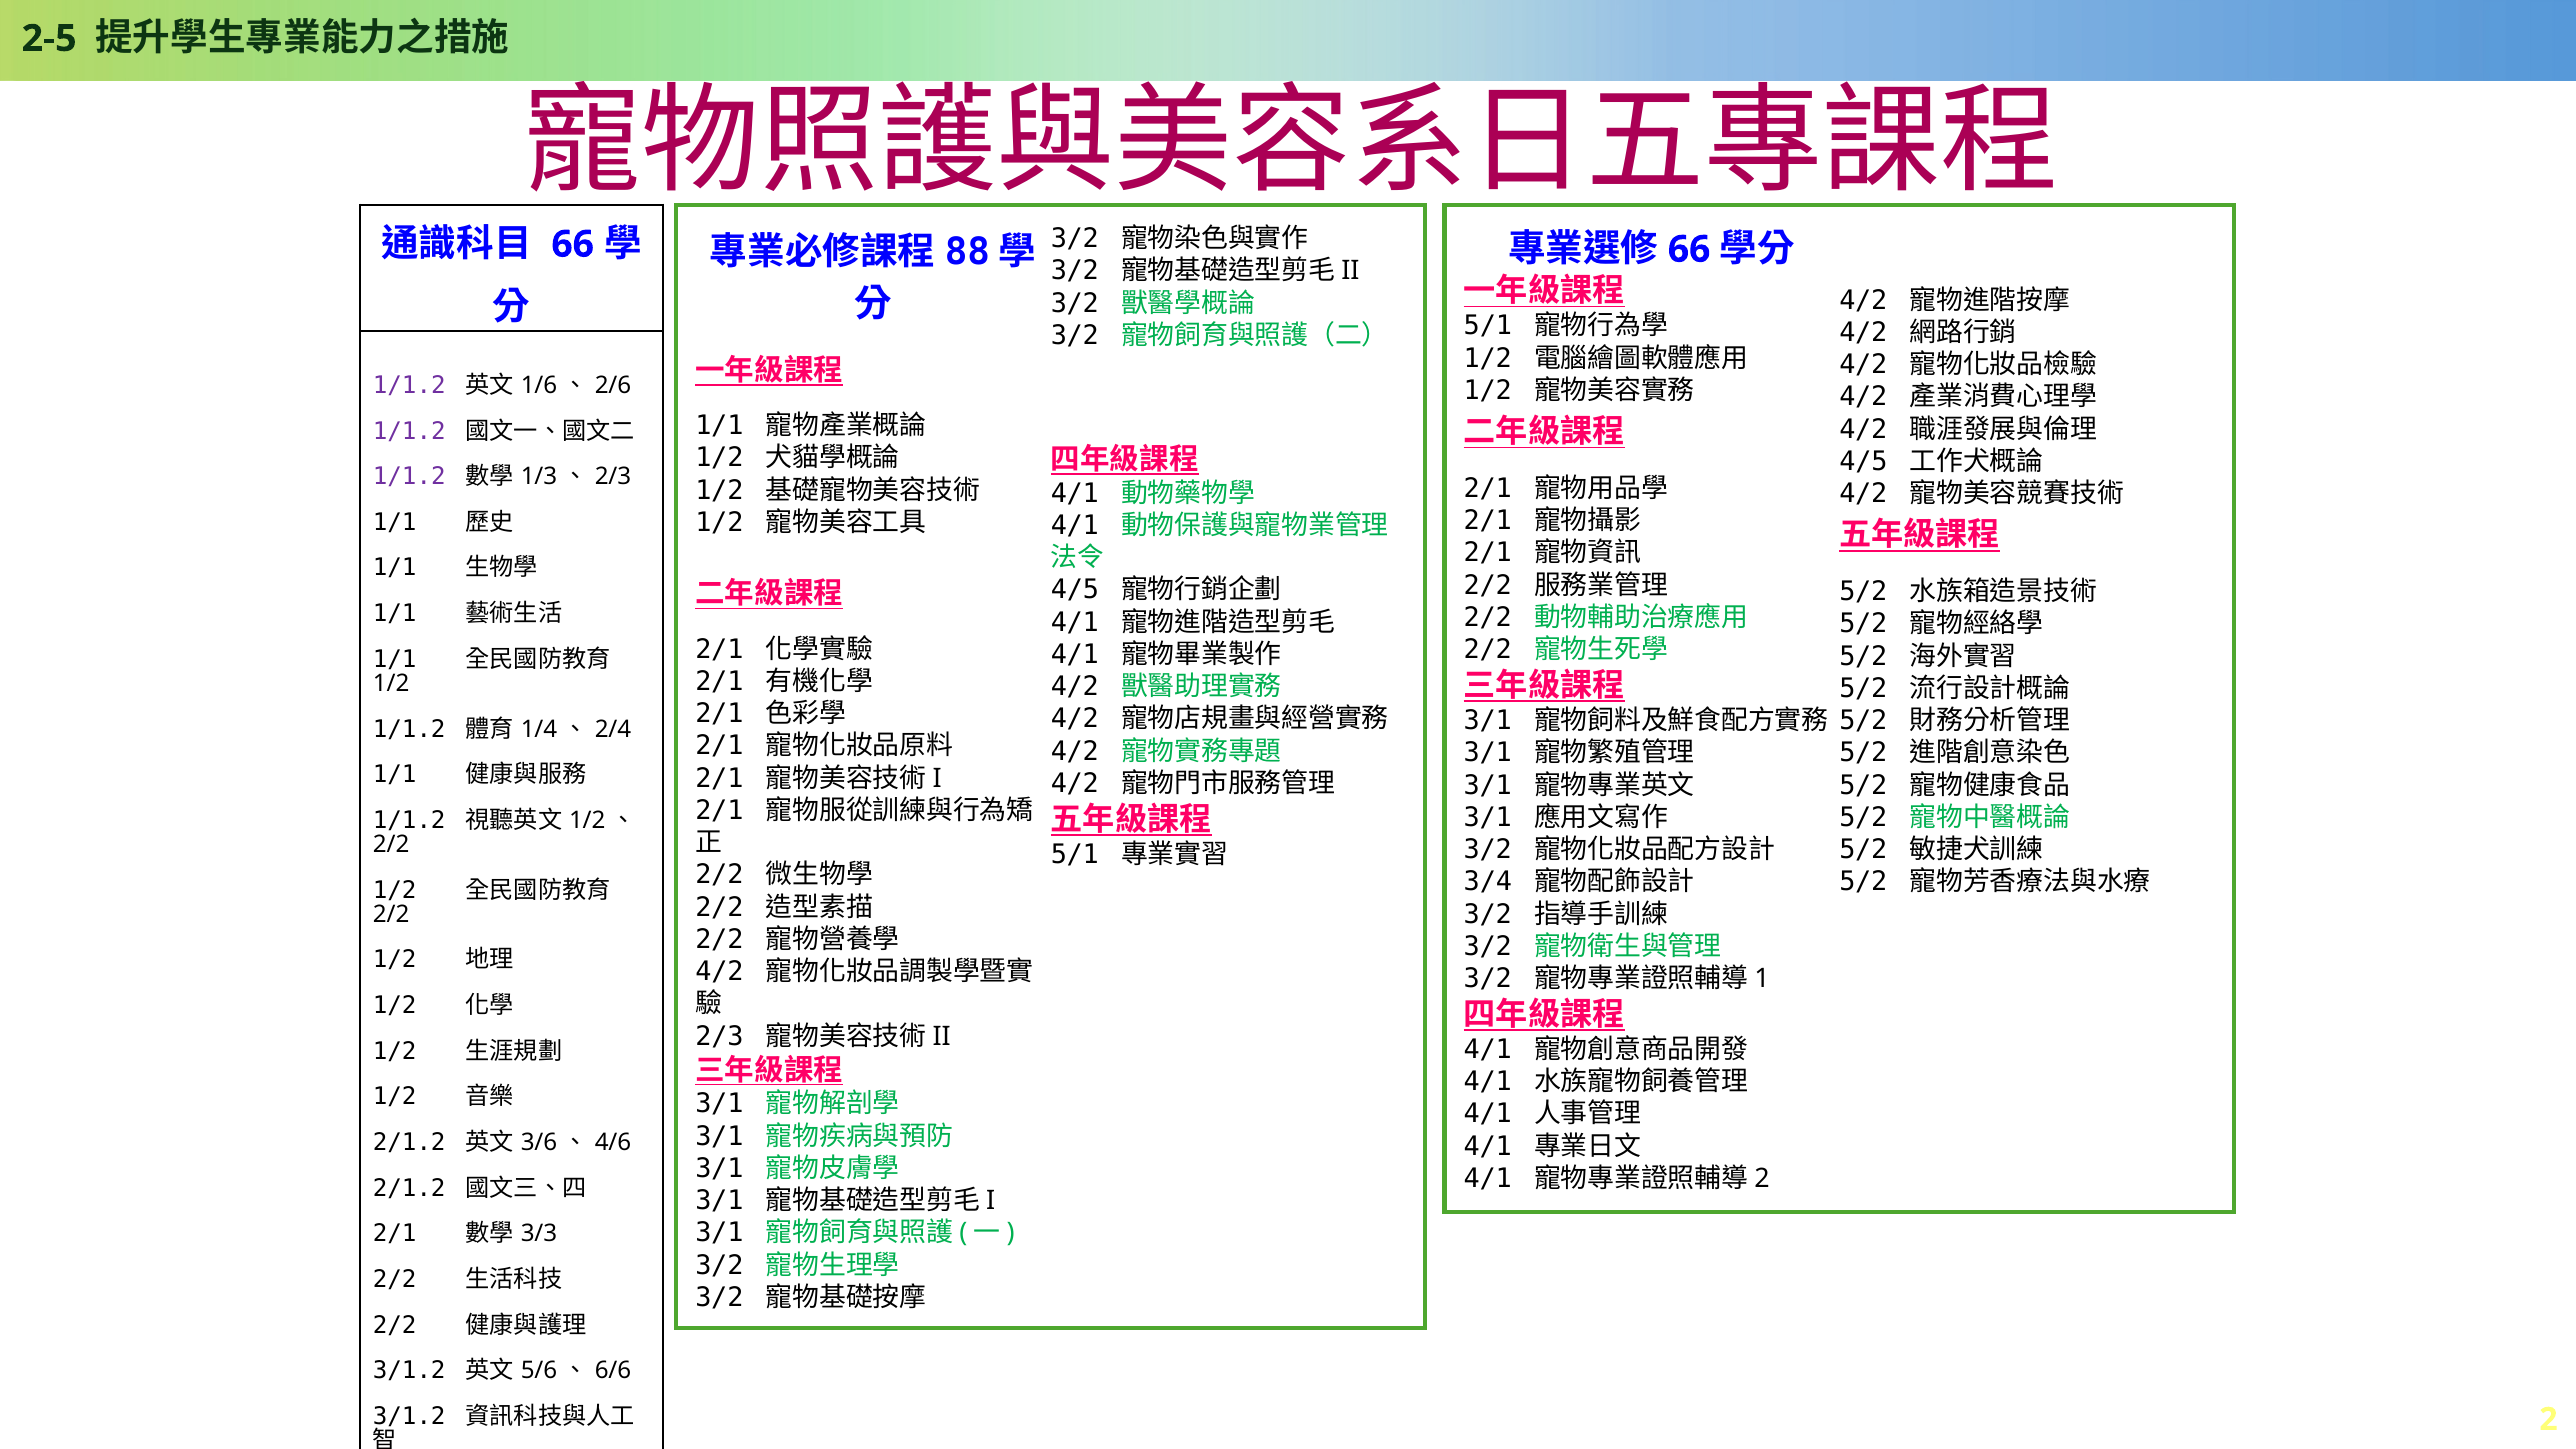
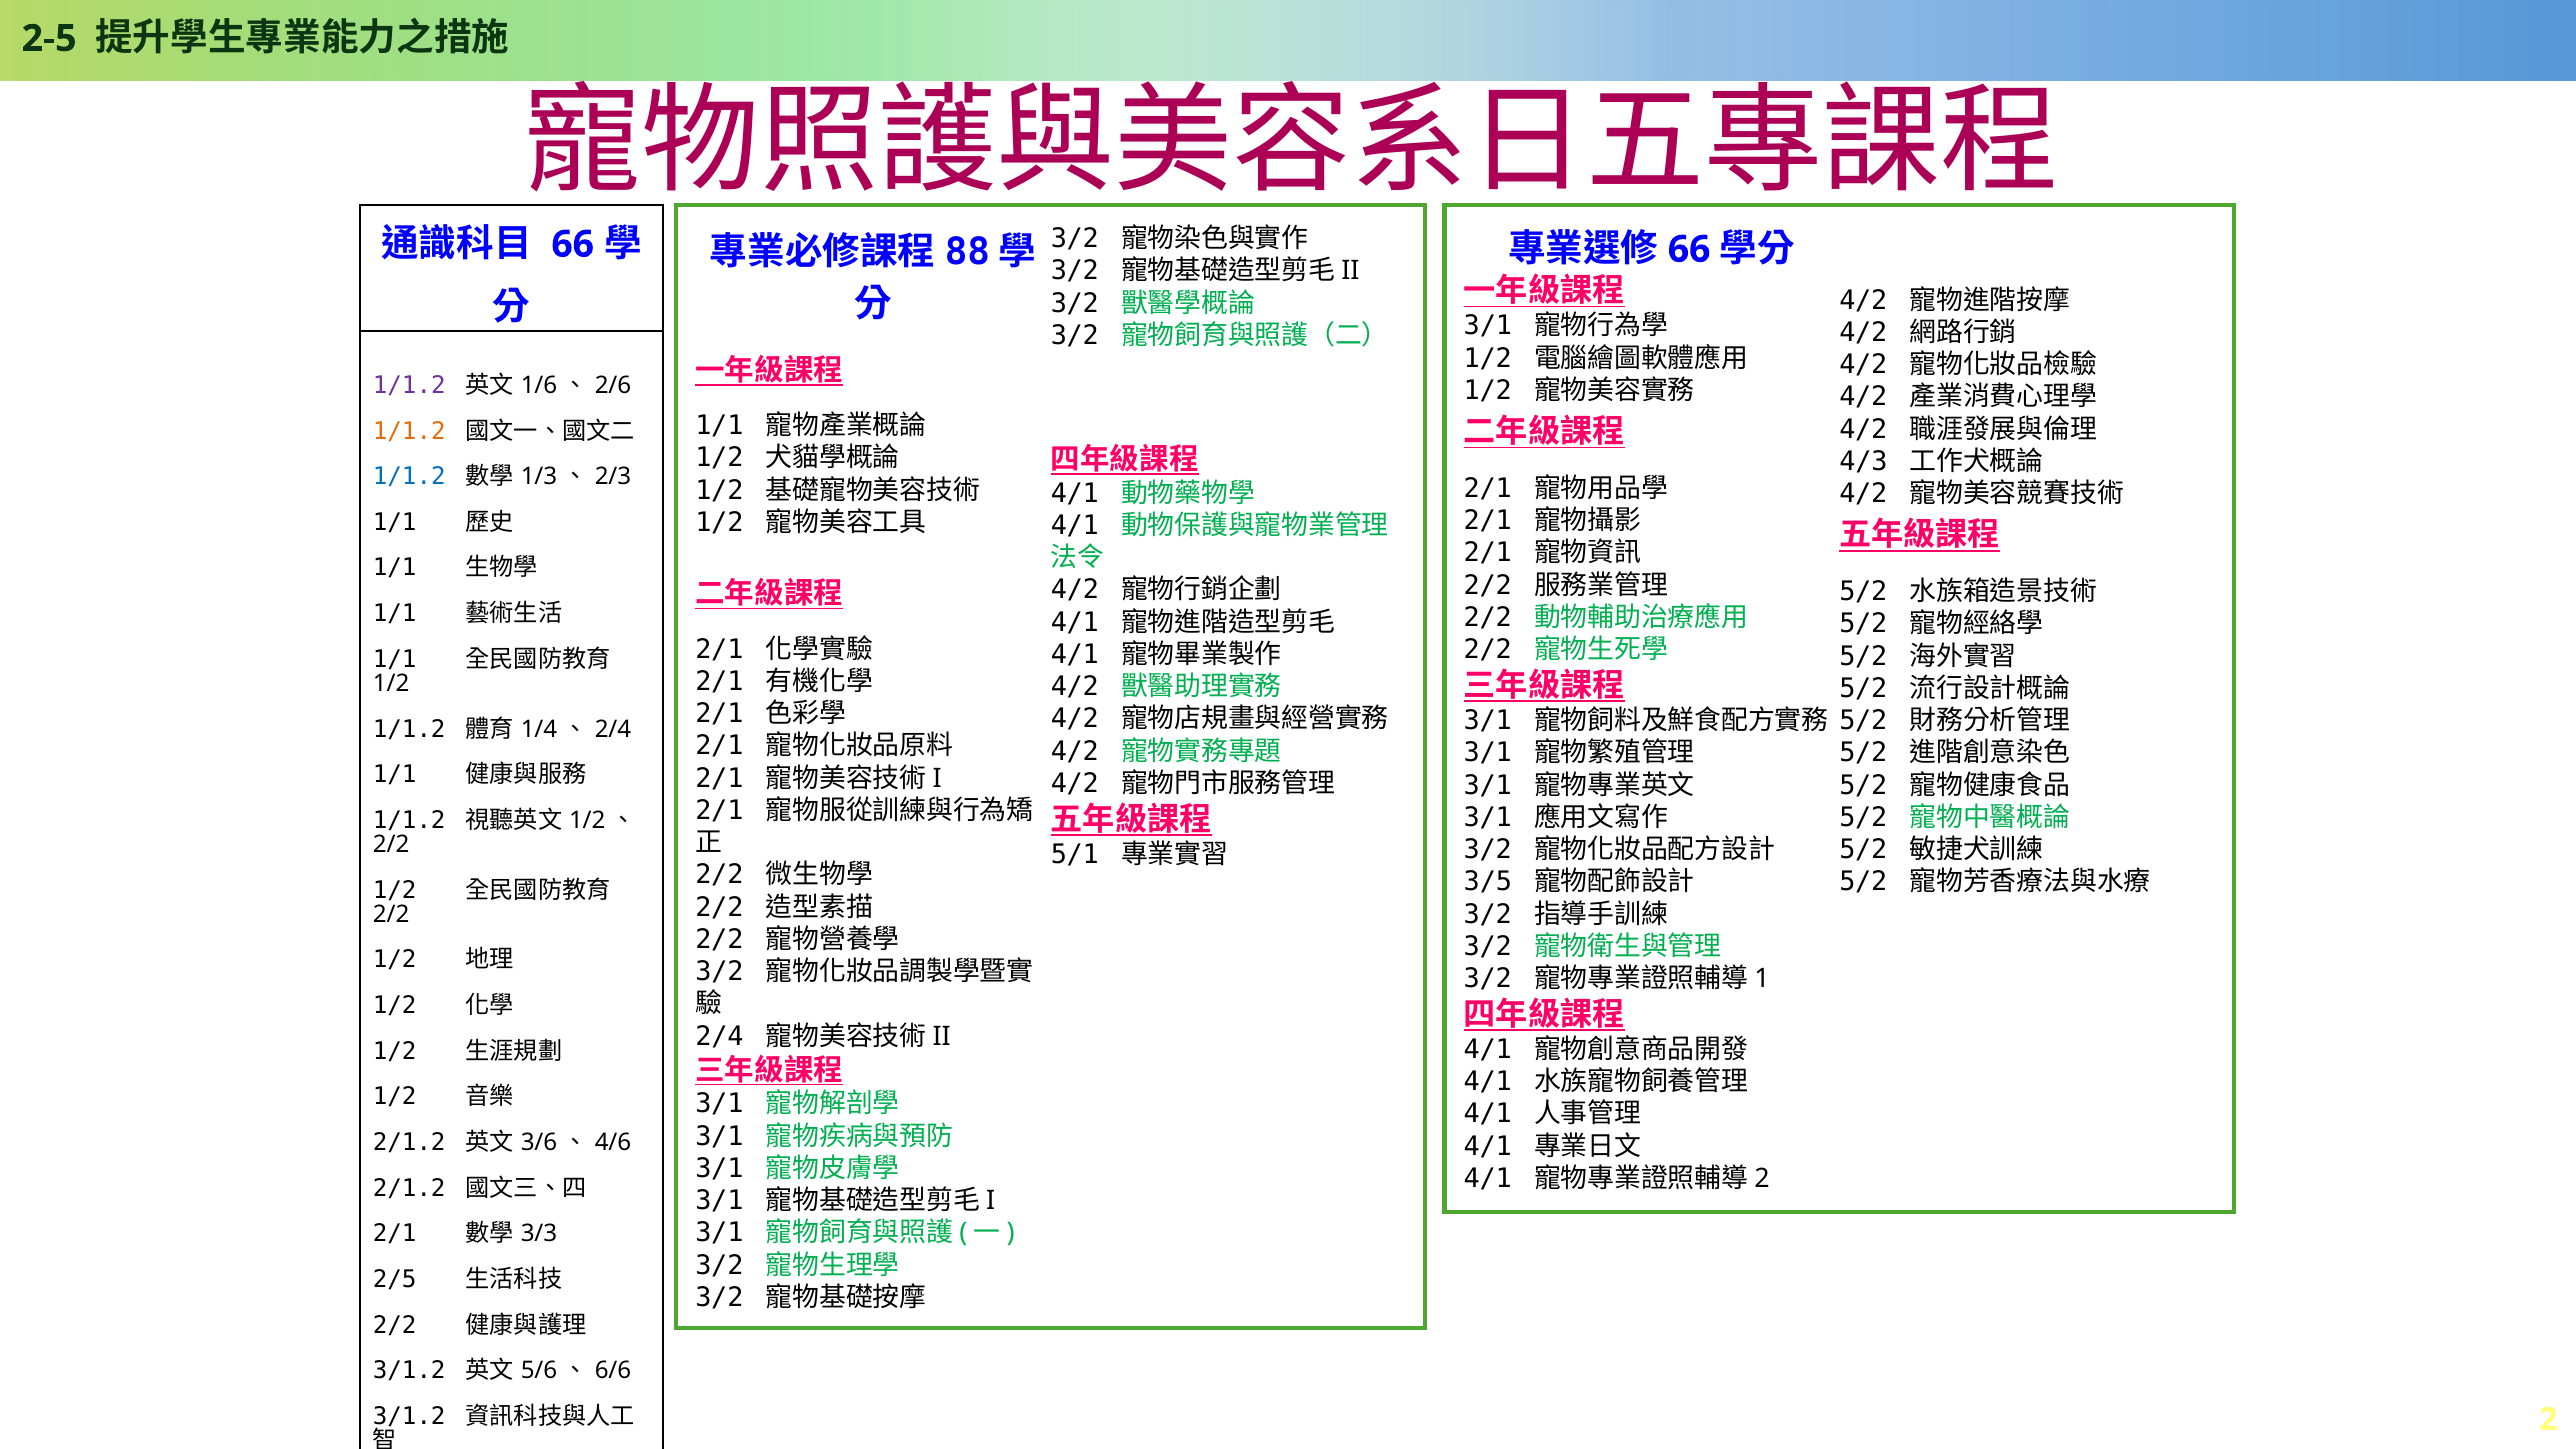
5/1 at (1488, 326): 5/1 -> 3/1
1/1.2 at (409, 431) colour: purple -> orange
4/5 at (1863, 461): 4/5 -> 4/3
1/1.2 at (409, 477) colour: purple -> blue
4/5 at (1075, 590): 4/5 -> 4/2
3/4: 3/4 -> 3/5
4/2 at (720, 972): 4/2 -> 3/2
2/3 at (720, 1036): 2/3 -> 2/4
2/2 at (395, 1279): 2/2 -> 2/5
